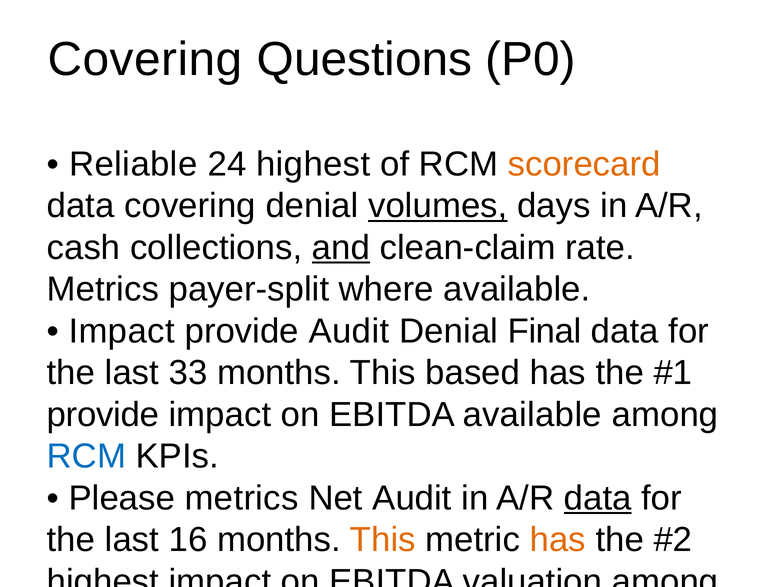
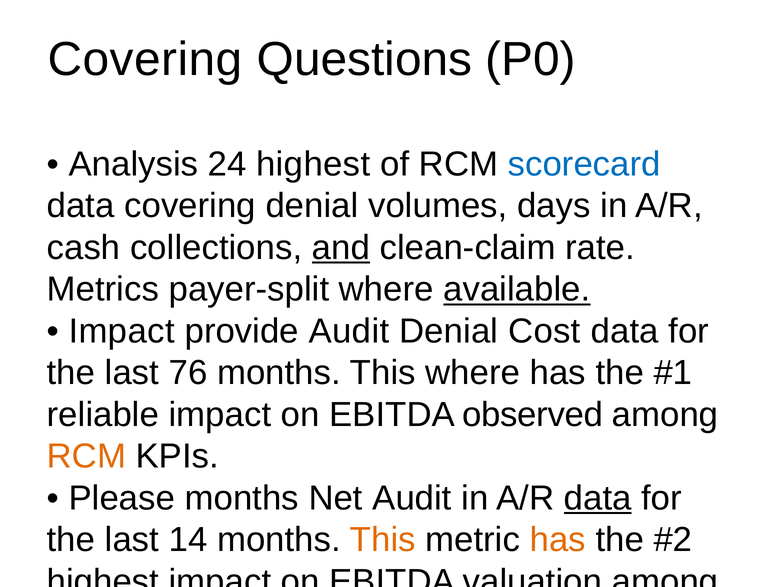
Reliable: Reliable -> Analysis
scorecard colour: orange -> blue
volumes underline: present -> none
available at (517, 290) underline: none -> present
Denial Final: Final -> Cost
33: 33 -> 76
This based: based -> where
provide at (103, 415): provide -> reliable
EBITDA available: available -> observed
RCM at (86, 457) colour: blue -> orange
Please metrics: metrics -> months
16: 16 -> 14
